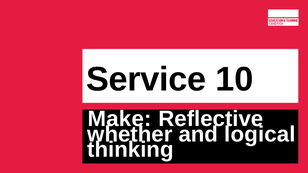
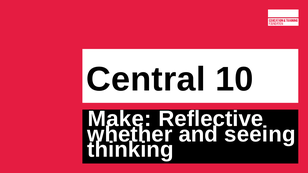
Service: Service -> Central
logical: logical -> seeing
